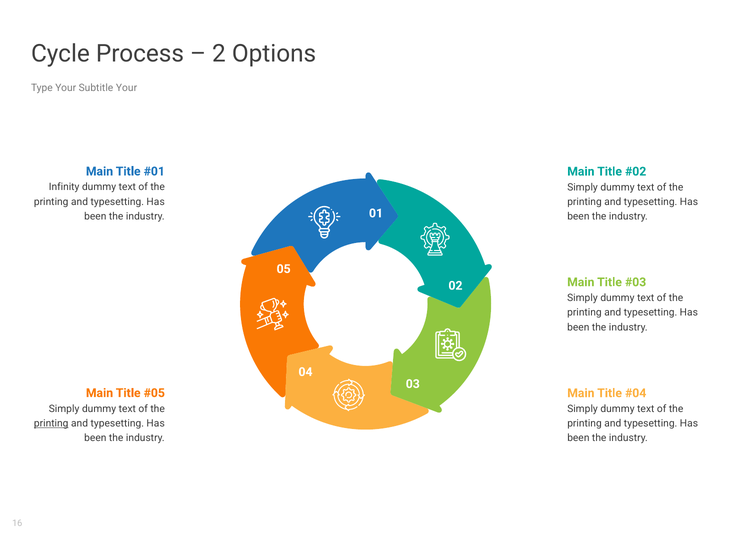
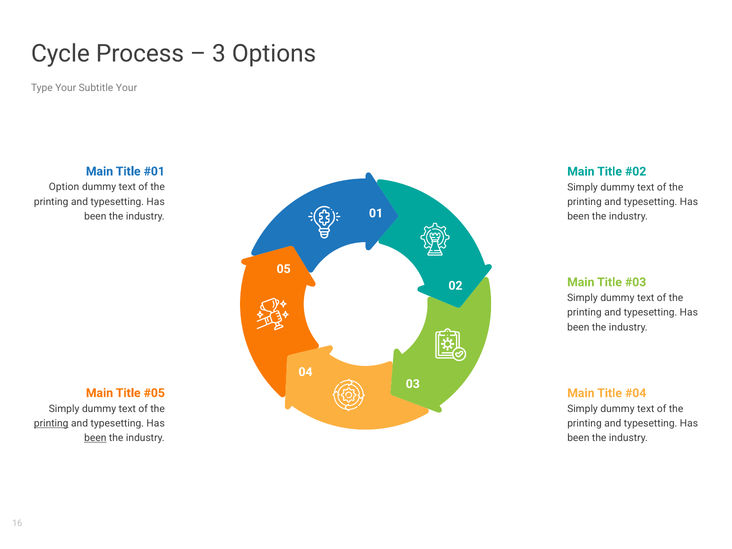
2: 2 -> 3
Infinity: Infinity -> Option
been at (95, 438) underline: none -> present
